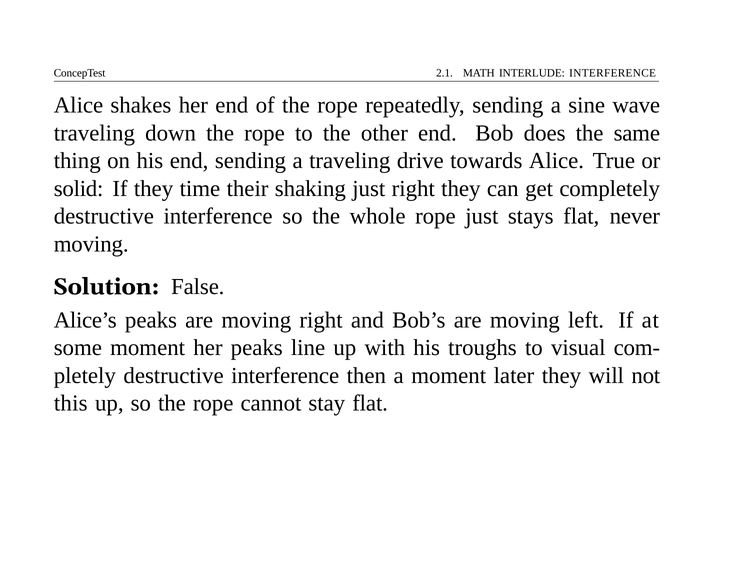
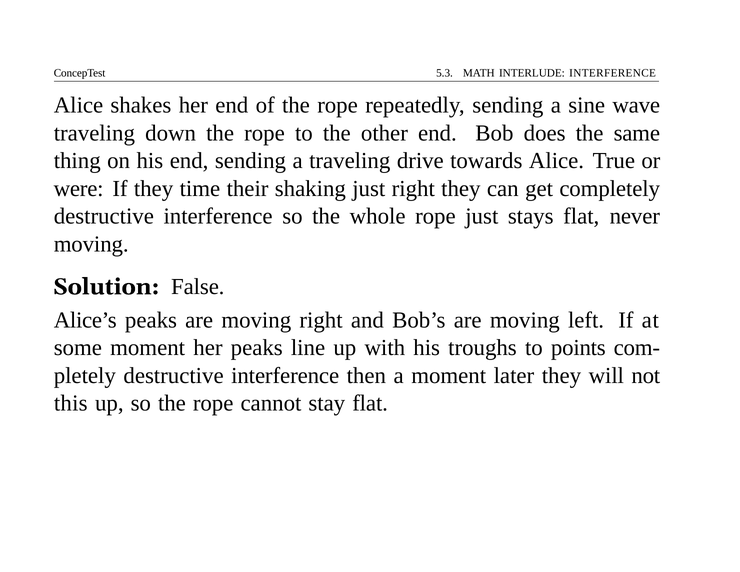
2.1: 2.1 -> 5.3
solid: solid -> were
visual: visual -> points
